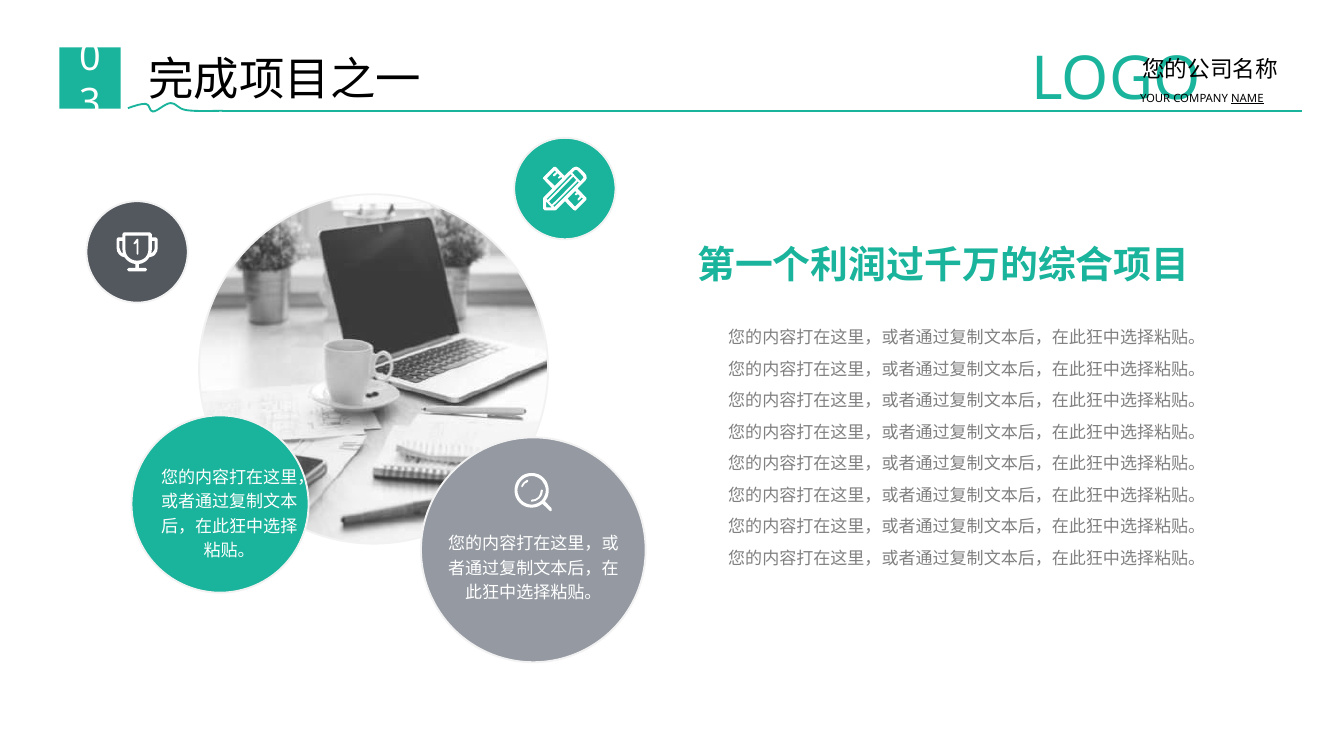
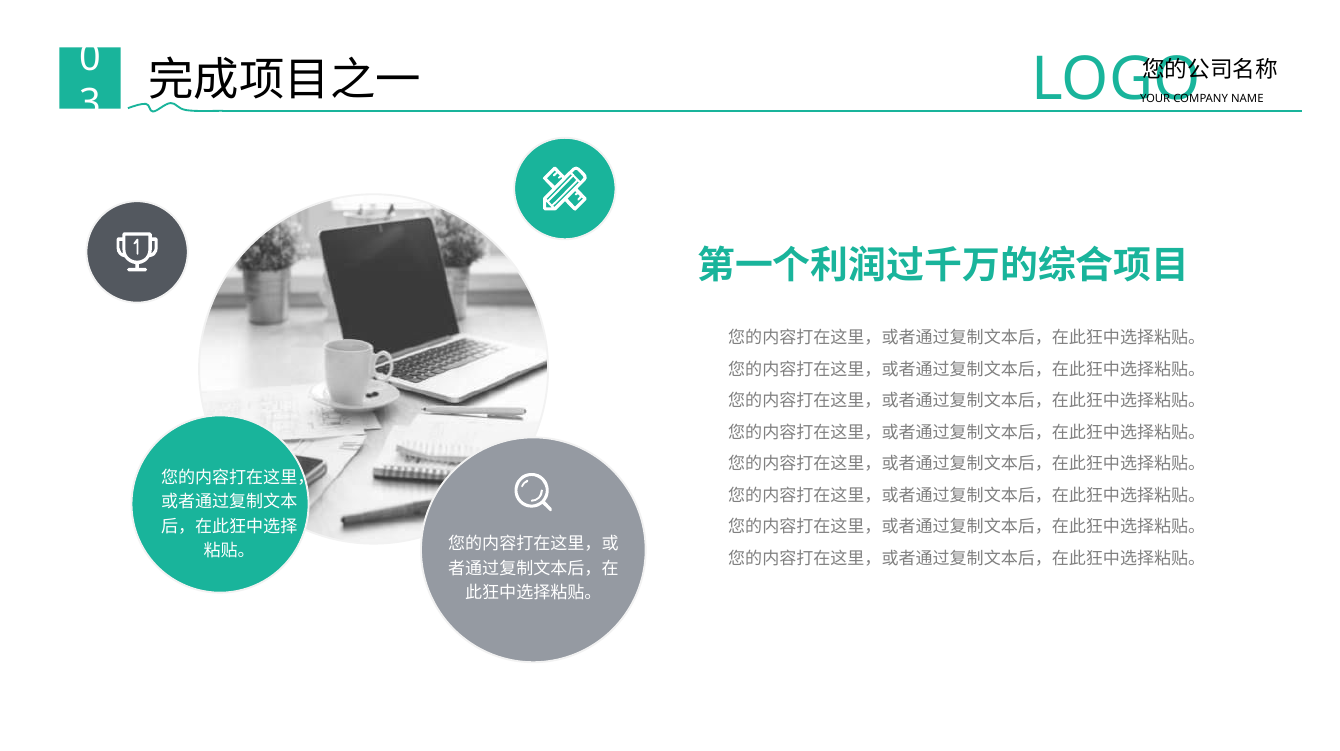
NAME underline: present -> none
